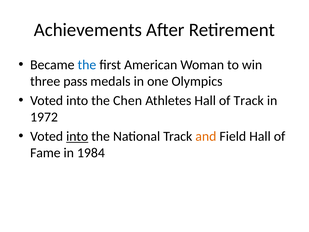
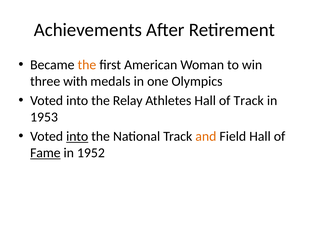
the at (87, 65) colour: blue -> orange
pass: pass -> with
Chen: Chen -> Relay
1972: 1972 -> 1953
Fame underline: none -> present
1984: 1984 -> 1952
